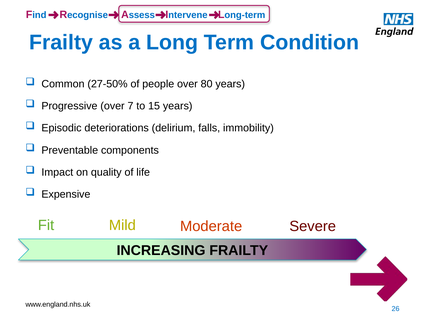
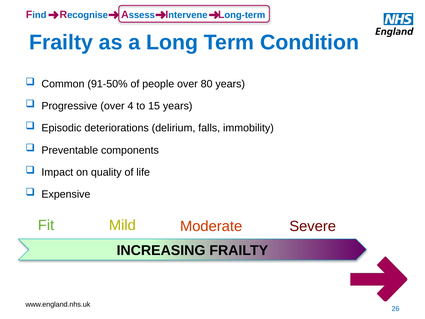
27-50%: 27-50% -> 91-50%
7: 7 -> 4
